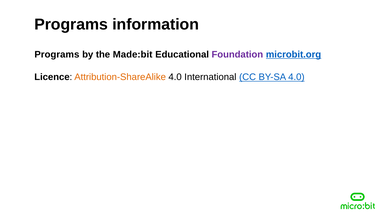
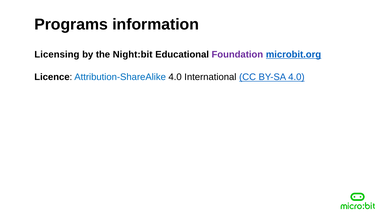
Programs at (57, 54): Programs -> Licensing
Made:bit: Made:bit -> Night:bit
Attribution-ShareAlike colour: orange -> blue
